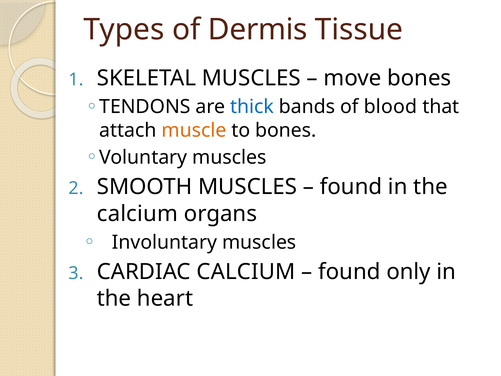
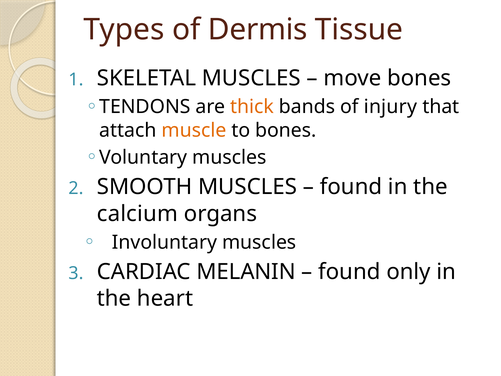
thick colour: blue -> orange
blood: blood -> injury
CARDIAC CALCIUM: CALCIUM -> MELANIN
